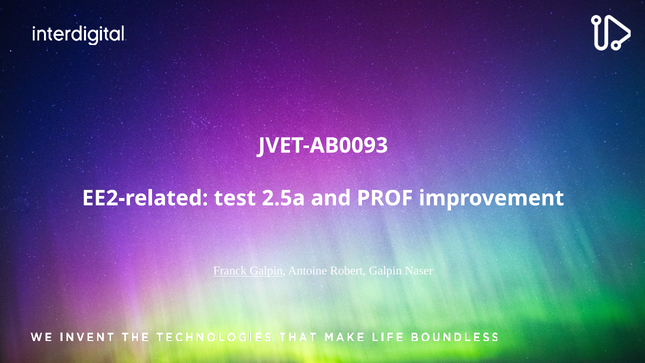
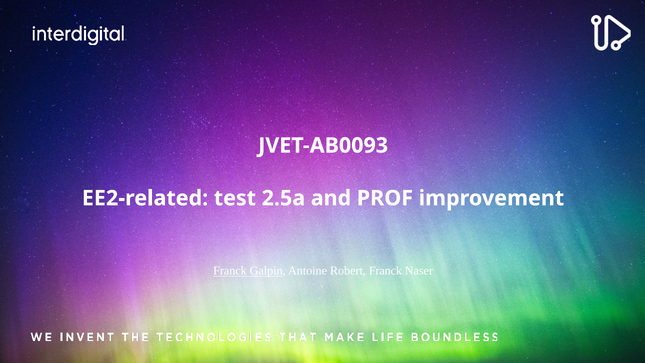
Robert Galpin: Galpin -> Franck
